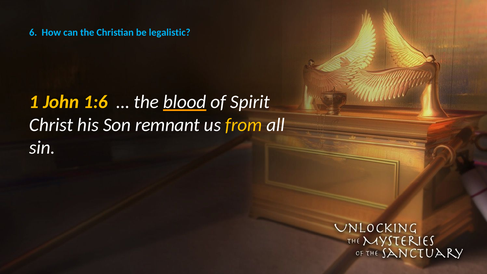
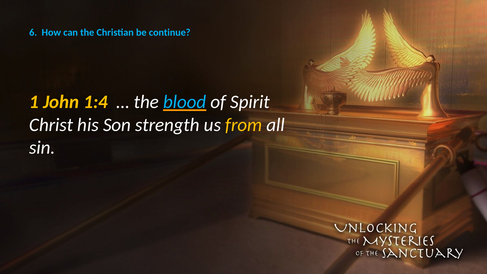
legalistic: legalistic -> continue
1:6: 1:6 -> 1:4
blood colour: white -> light blue
remnant: remnant -> strength
